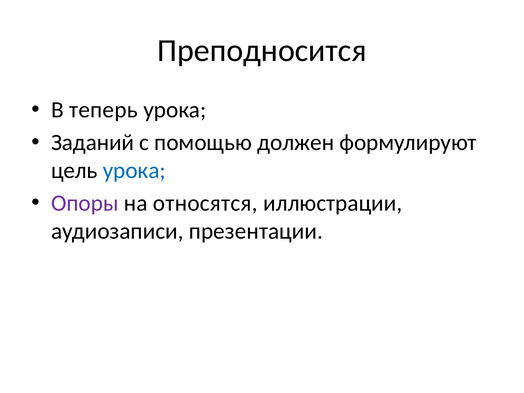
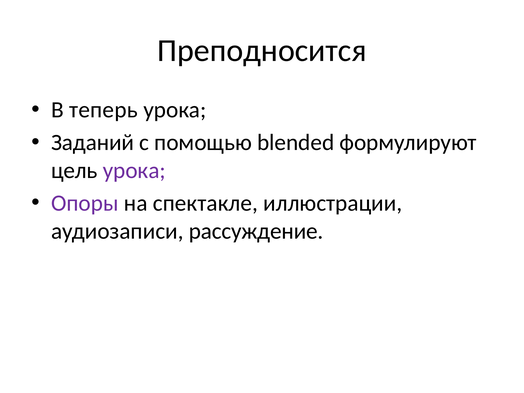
должен: должен -> blended
урока at (134, 170) colour: blue -> purple
относятся: относятся -> спектакле
презентации: презентации -> рассуждение
